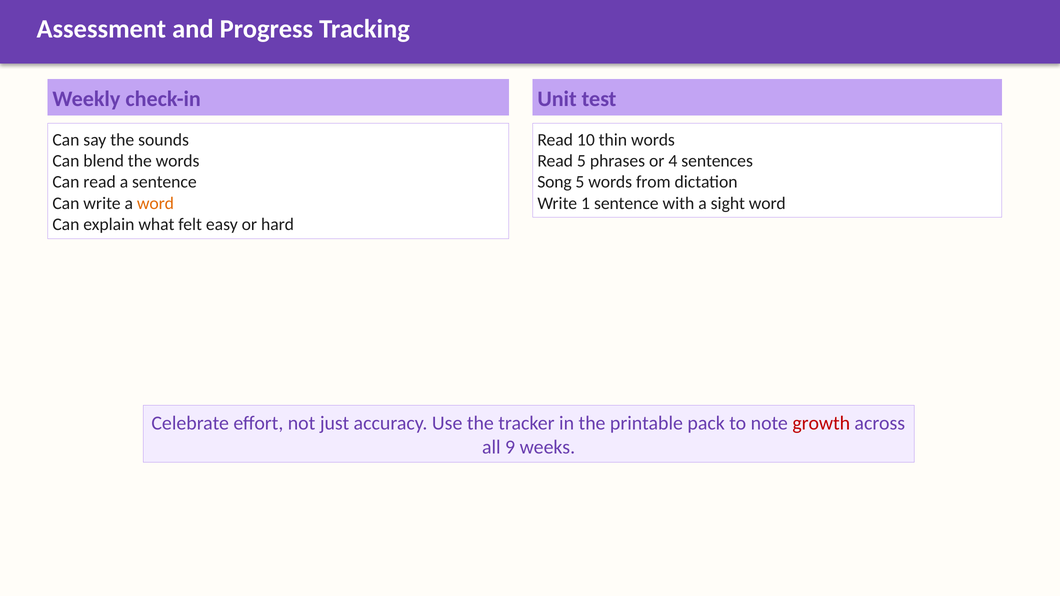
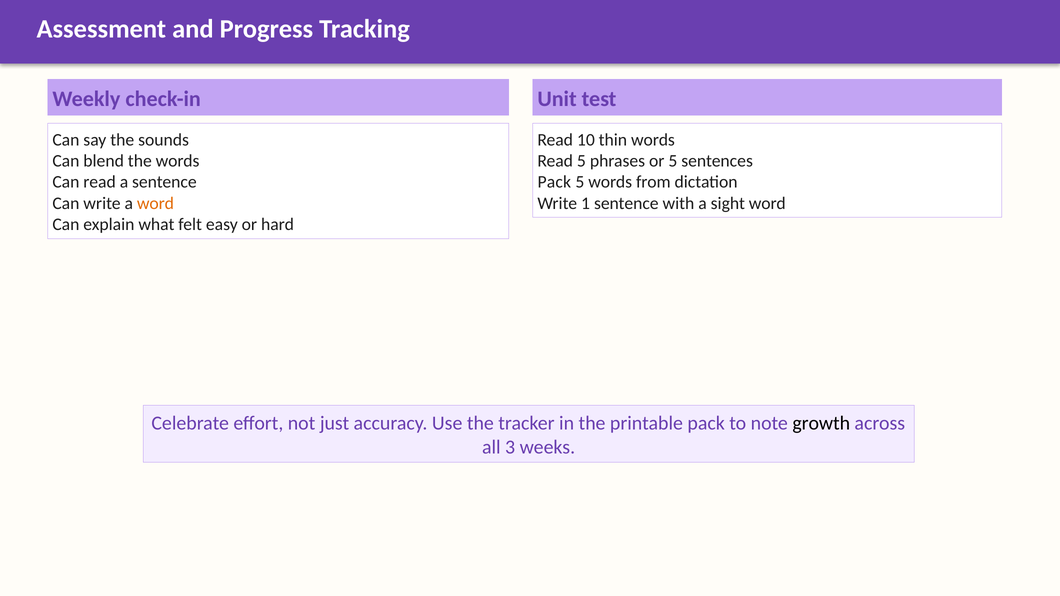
or 4: 4 -> 5
Song at (555, 182): Song -> Pack
growth colour: red -> black
9: 9 -> 3
